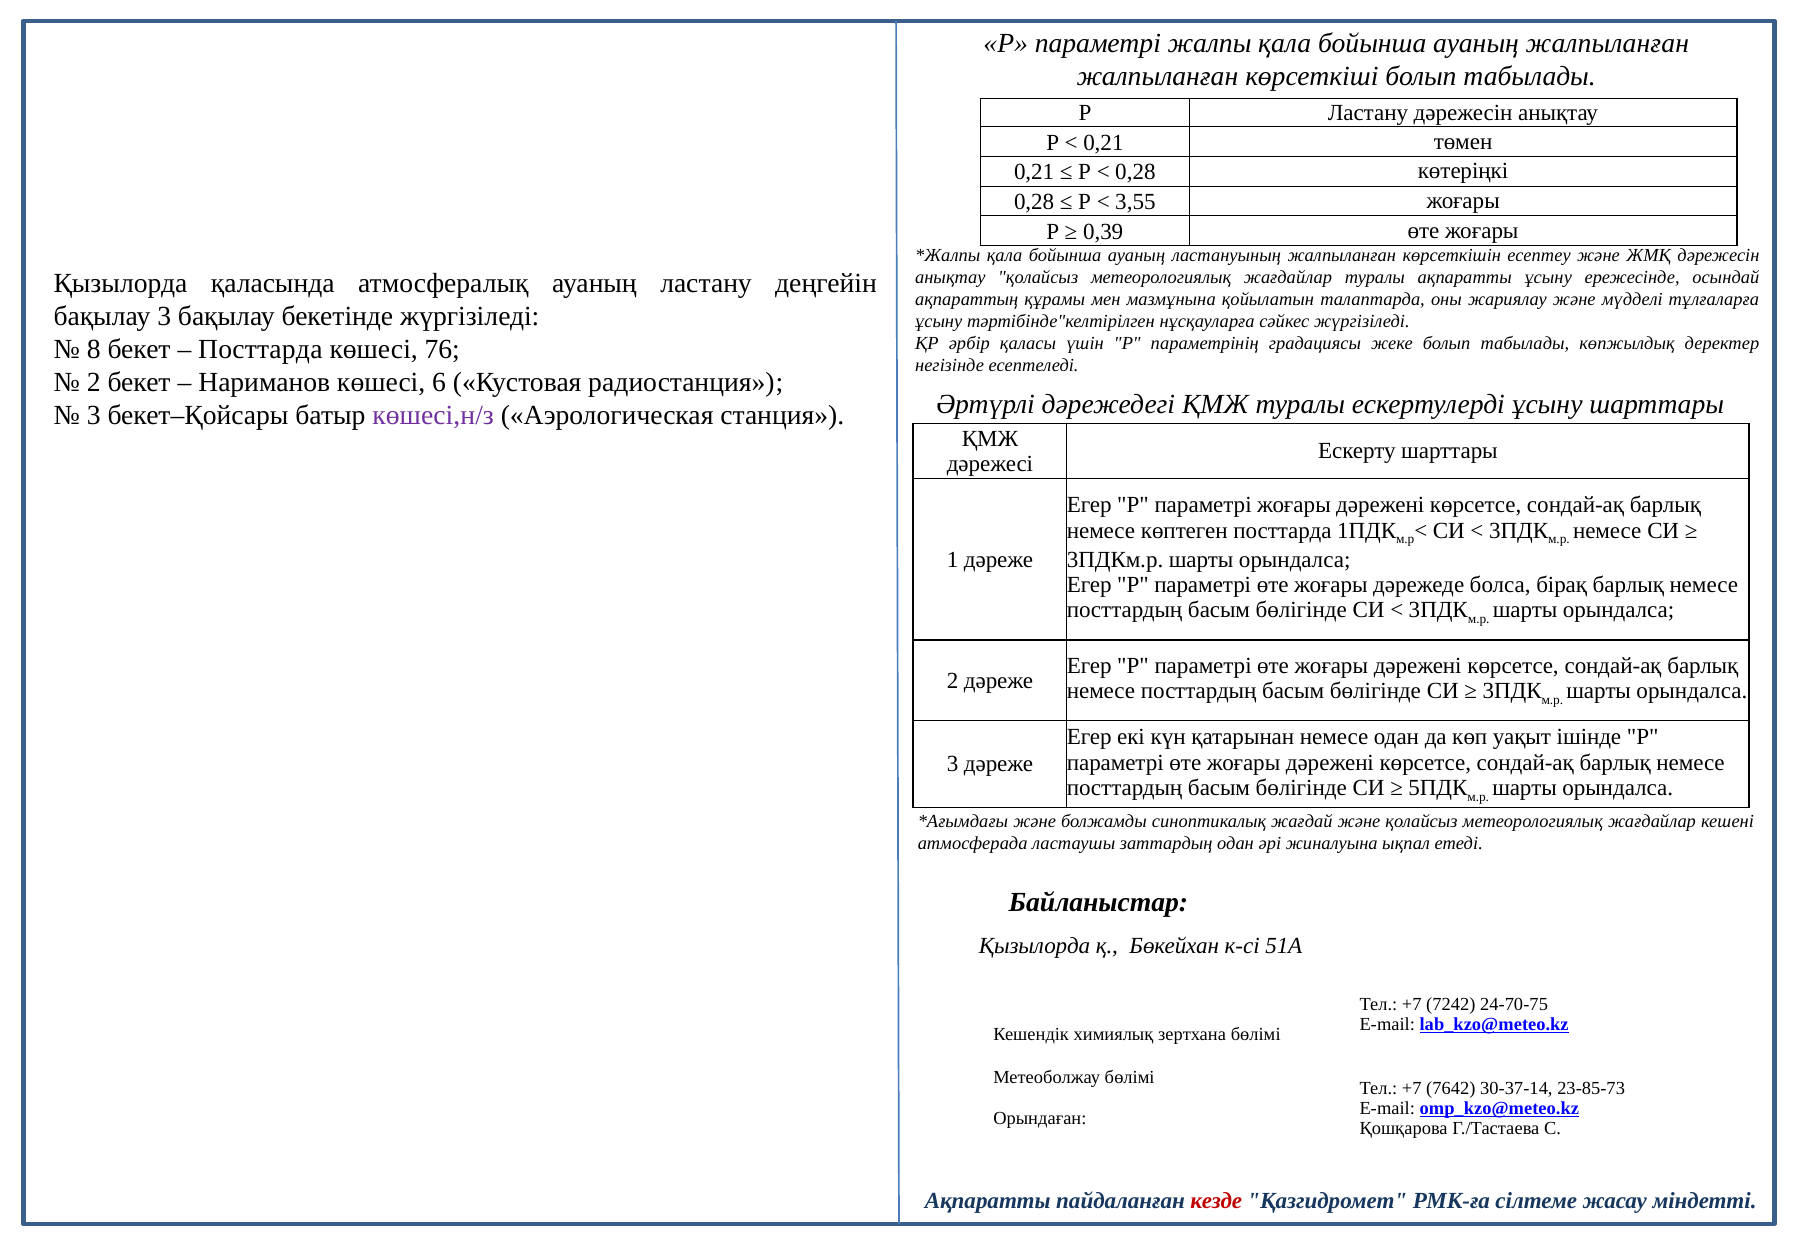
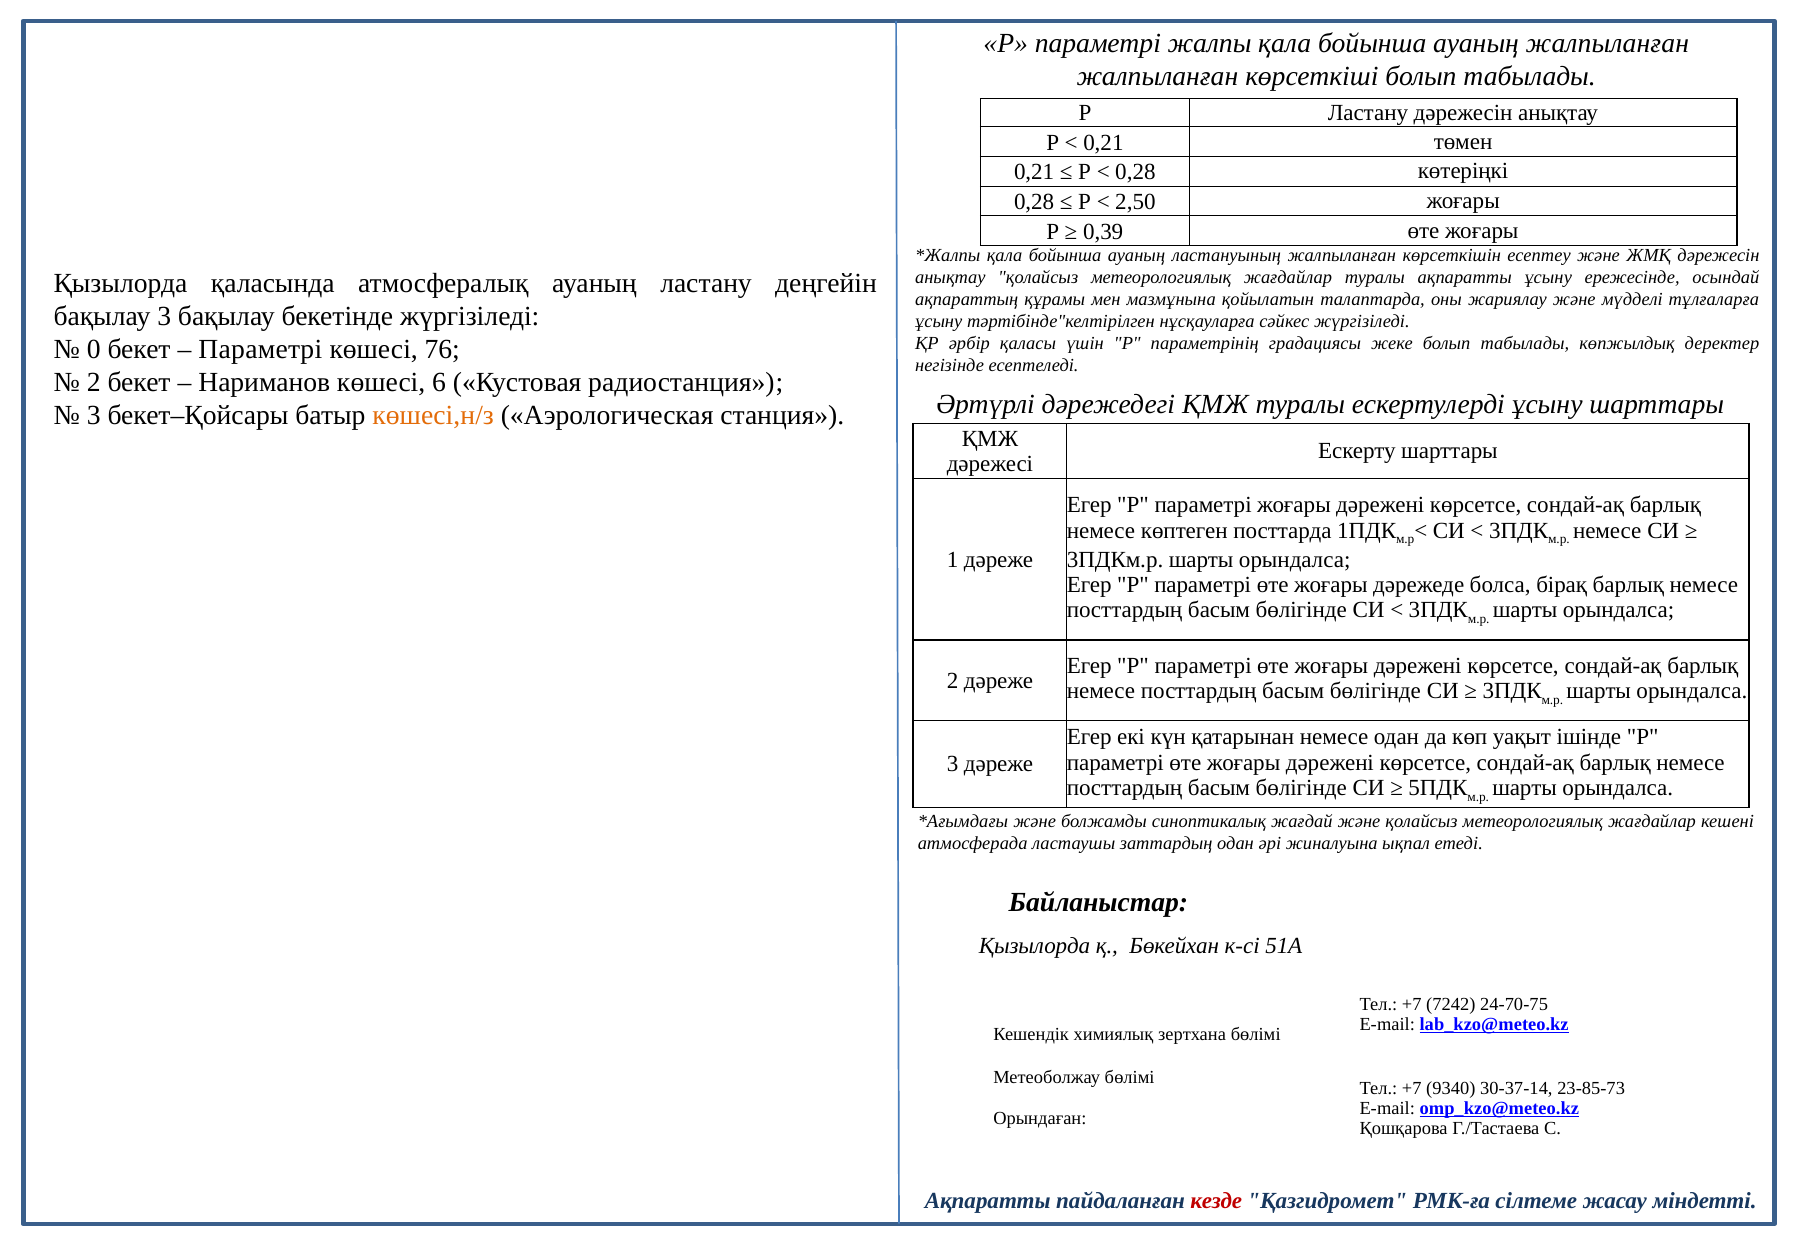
3,55: 3,55 -> 2,50
8: 8 -> 0
Посттарда at (260, 349): Посттарда -> Параметрі
көшесі,н/з colour: purple -> orange
7642: 7642 -> 9340
